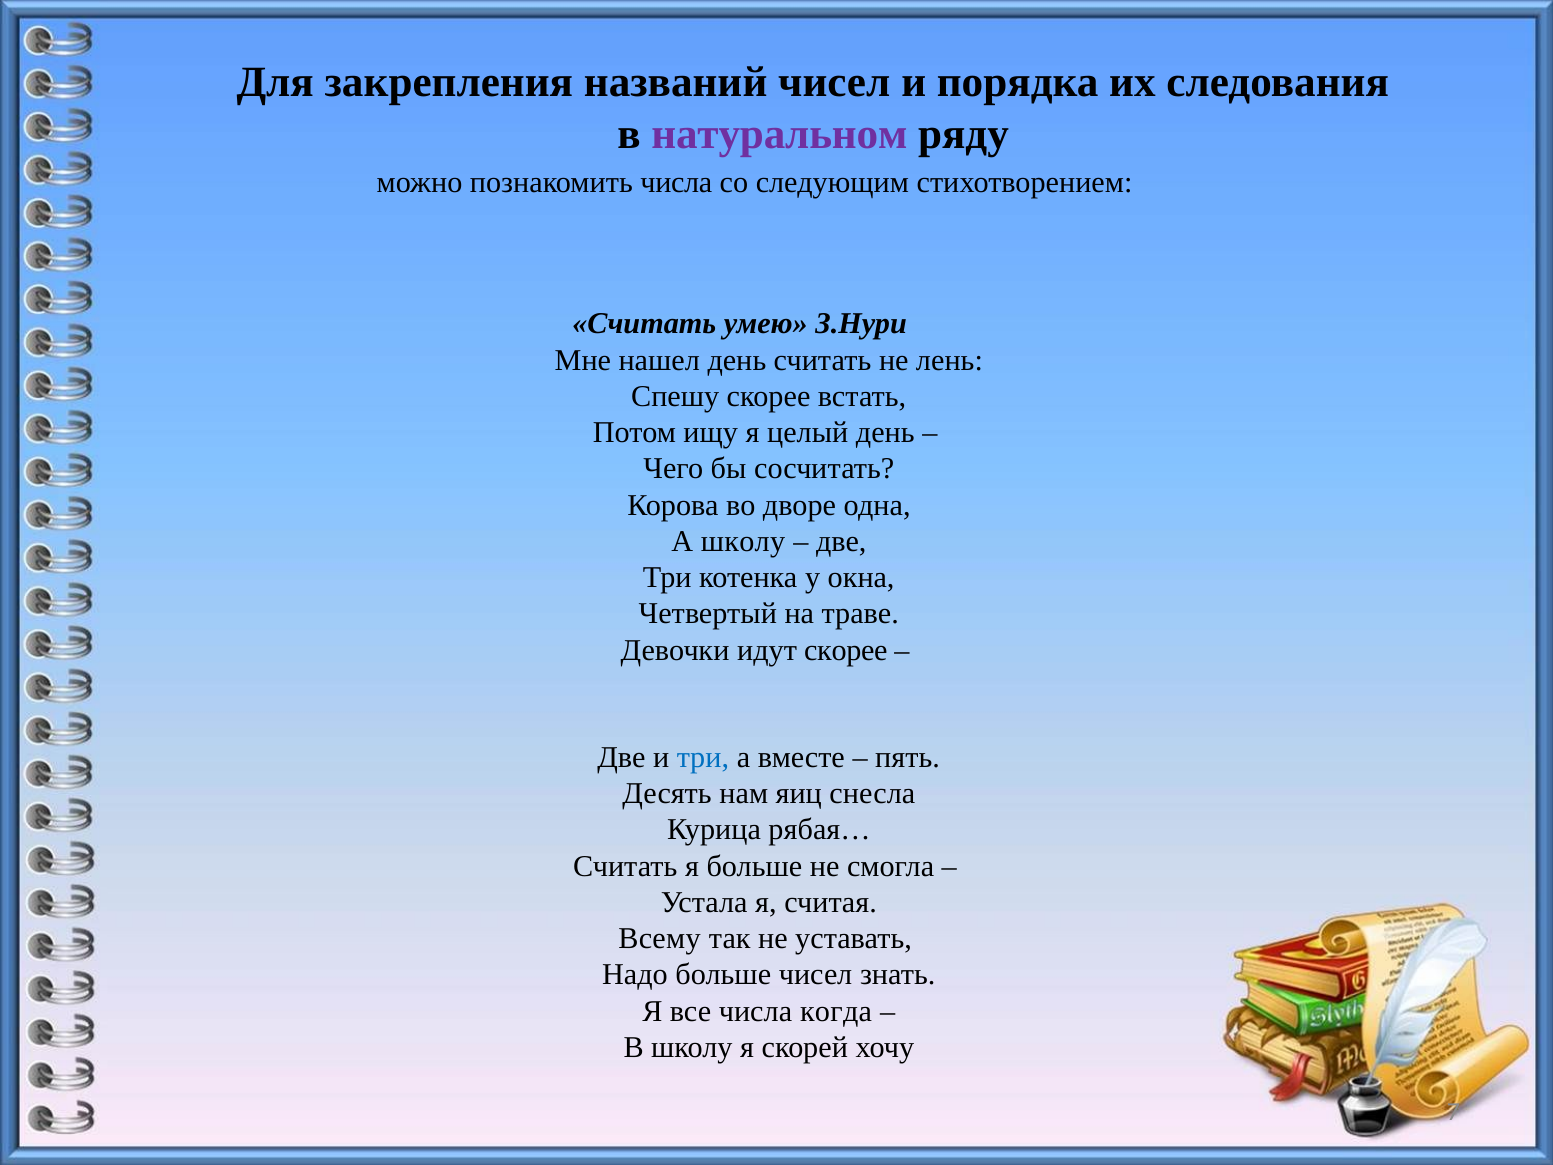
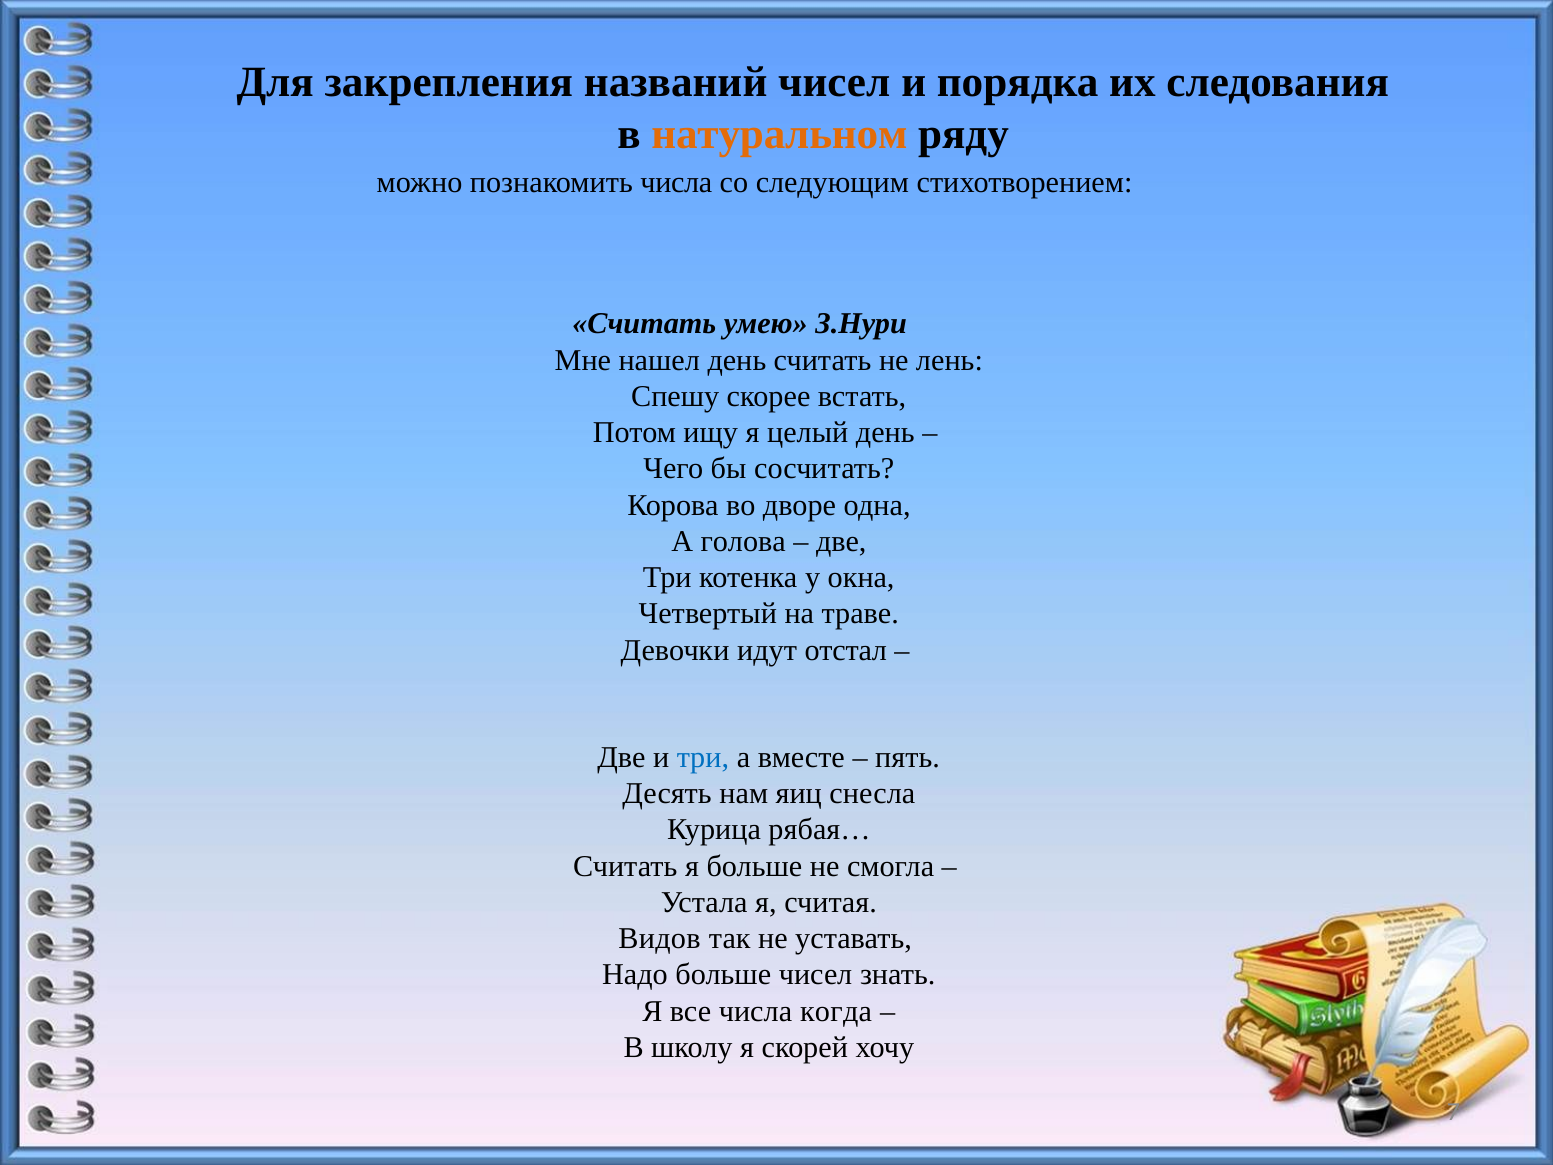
натуральном colour: purple -> orange
А школу: школу -> голова
идут скорее: скорее -> отстал
Всему: Всему -> Видов
